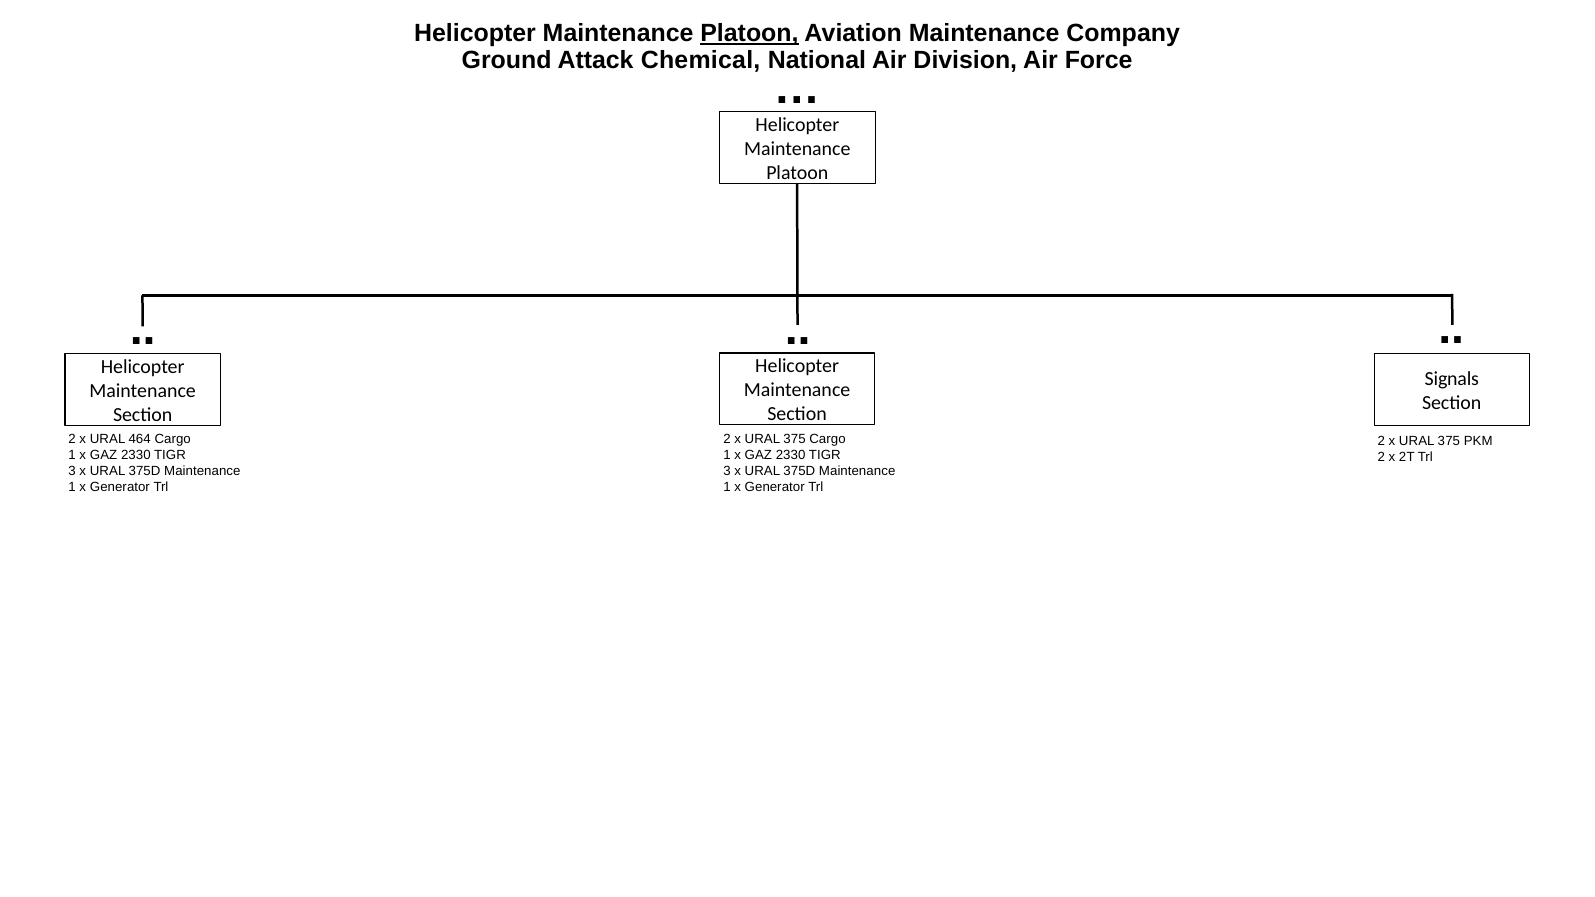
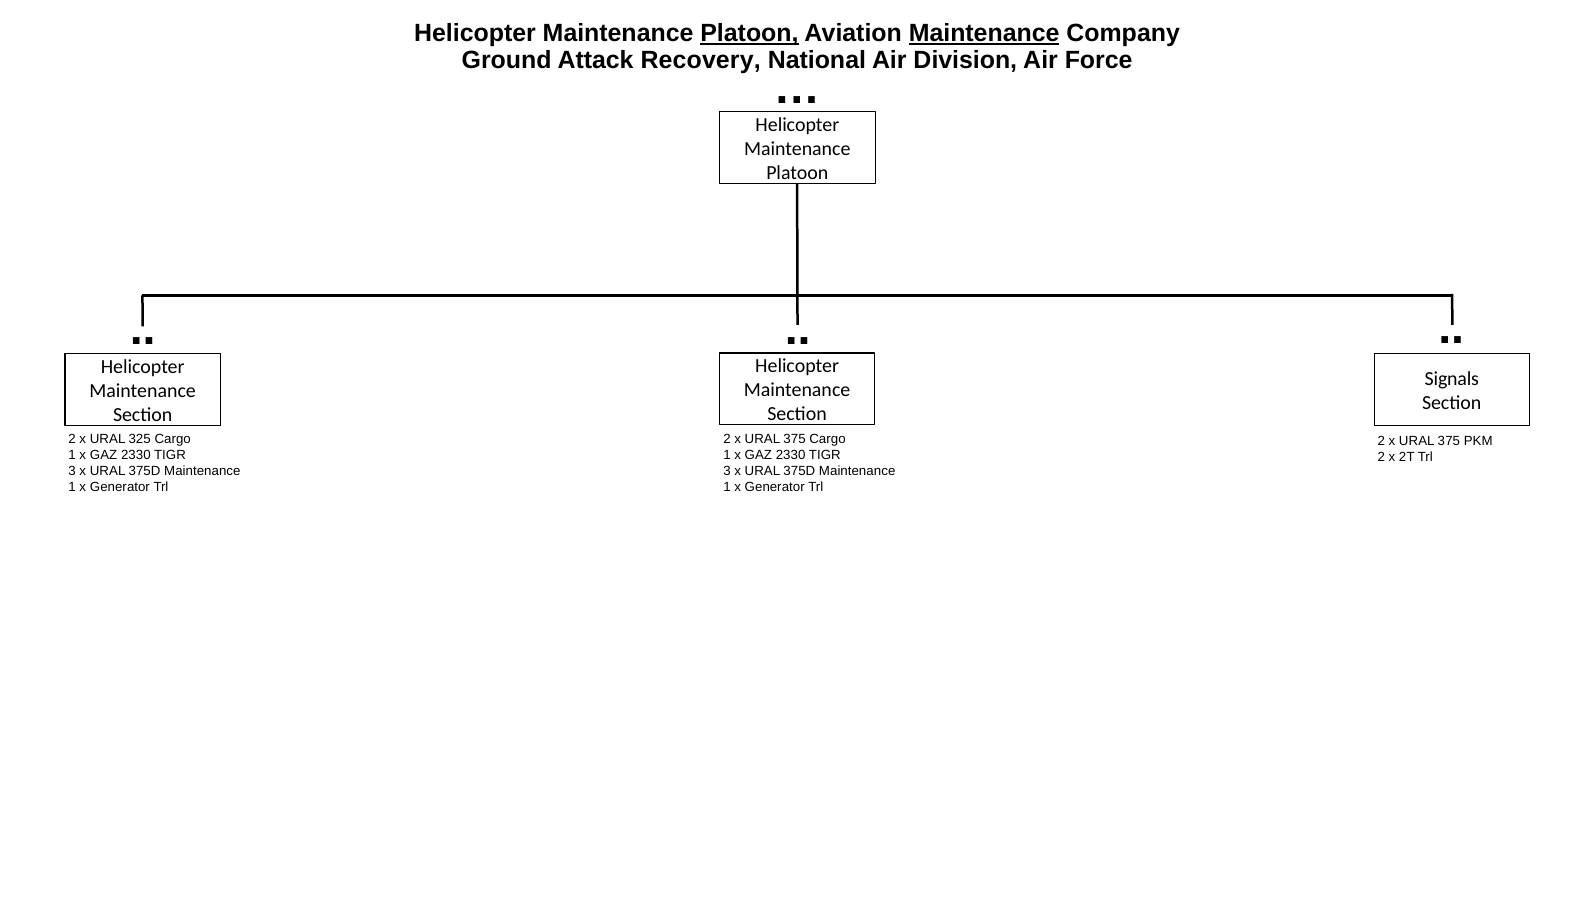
Maintenance at (984, 33) underline: none -> present
Chemical: Chemical -> Recovery
464: 464 -> 325
